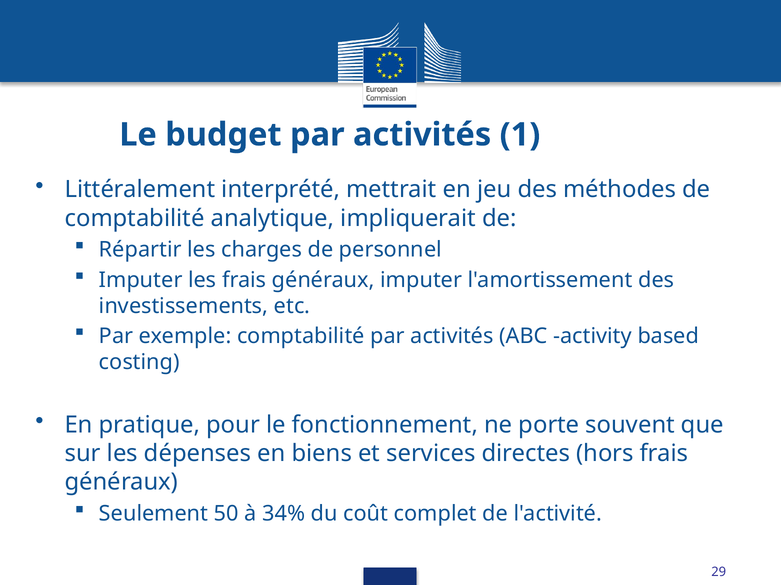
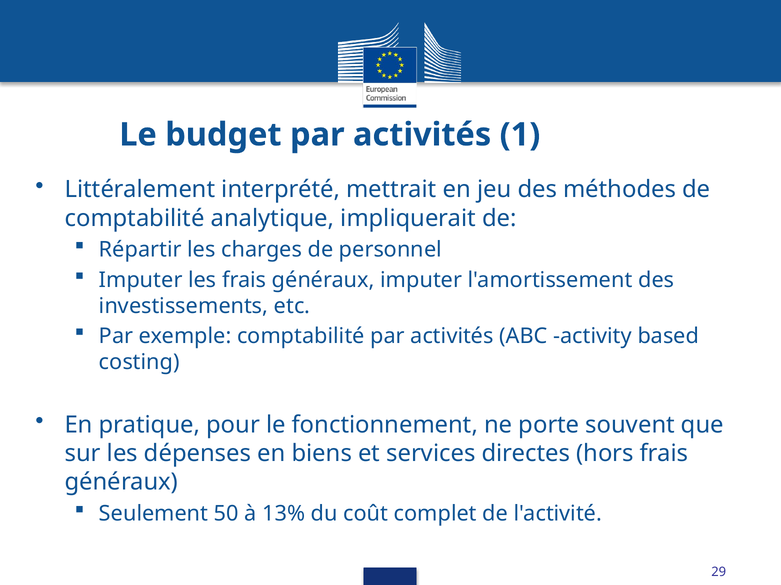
34%: 34% -> 13%
